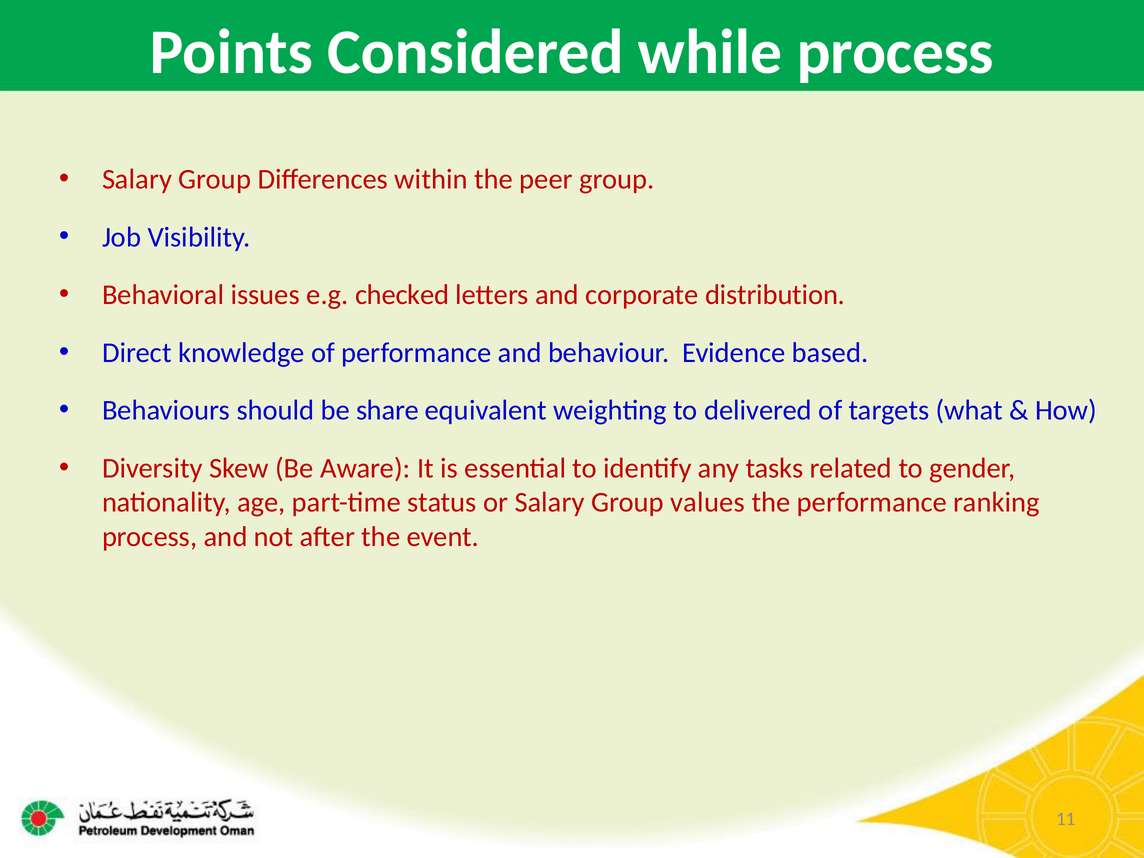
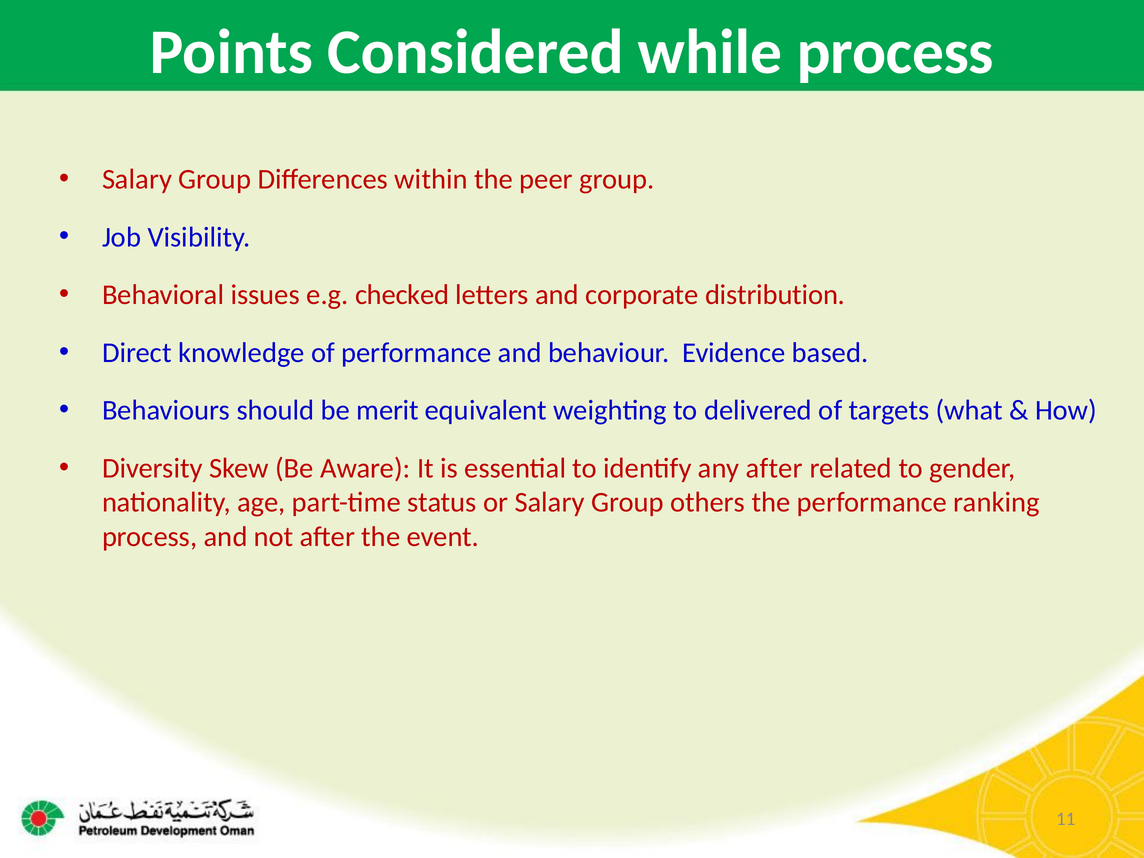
share: share -> merit
any tasks: tasks -> after
values: values -> others
